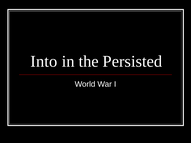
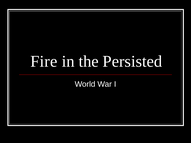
Into: Into -> Fire
